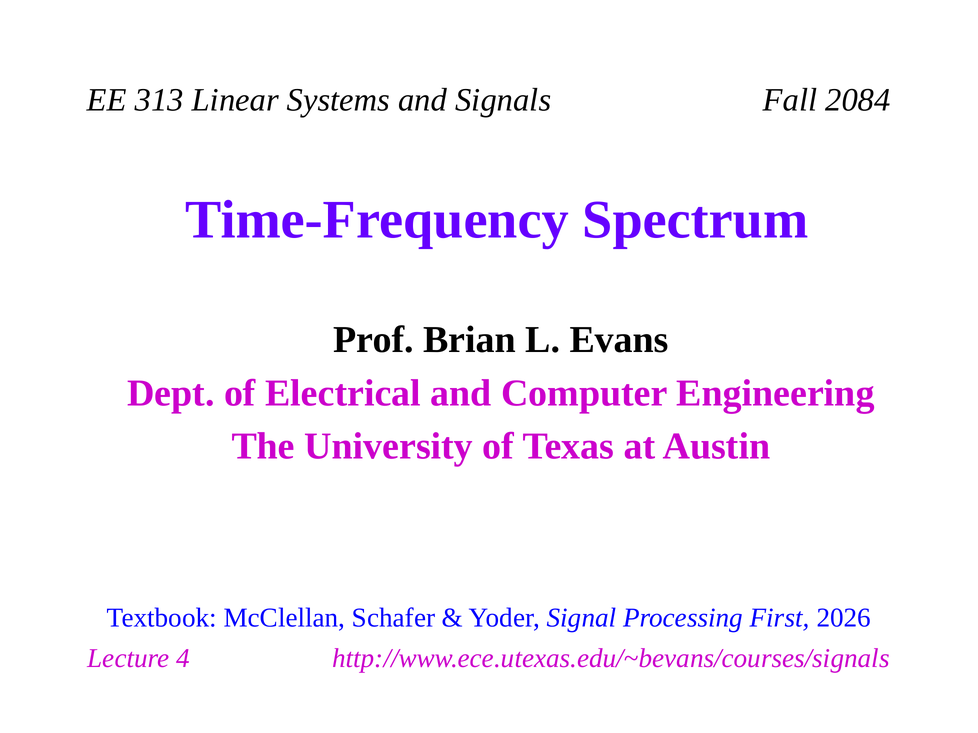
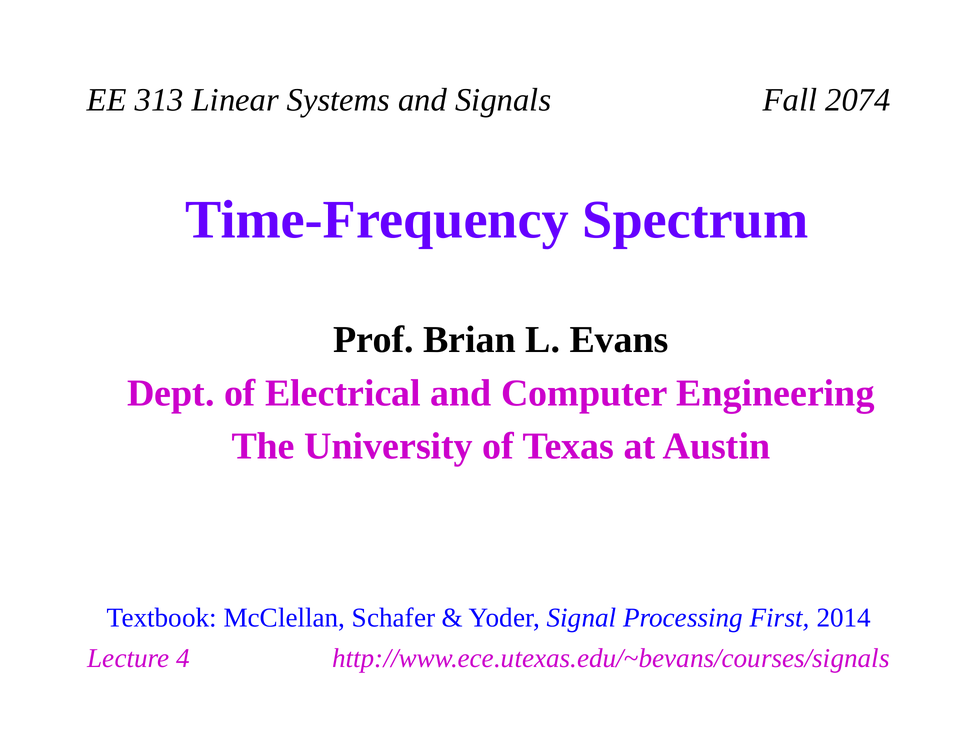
2084: 2084 -> 2074
2026: 2026 -> 2014
